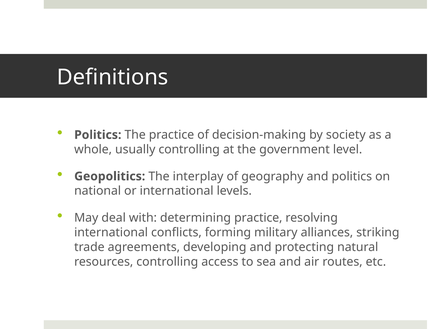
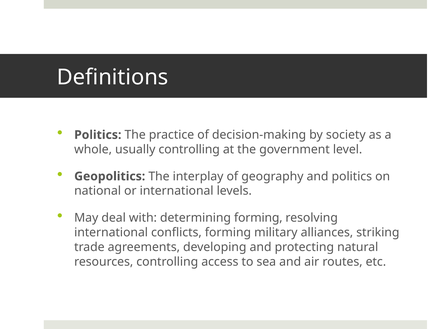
determining practice: practice -> forming
